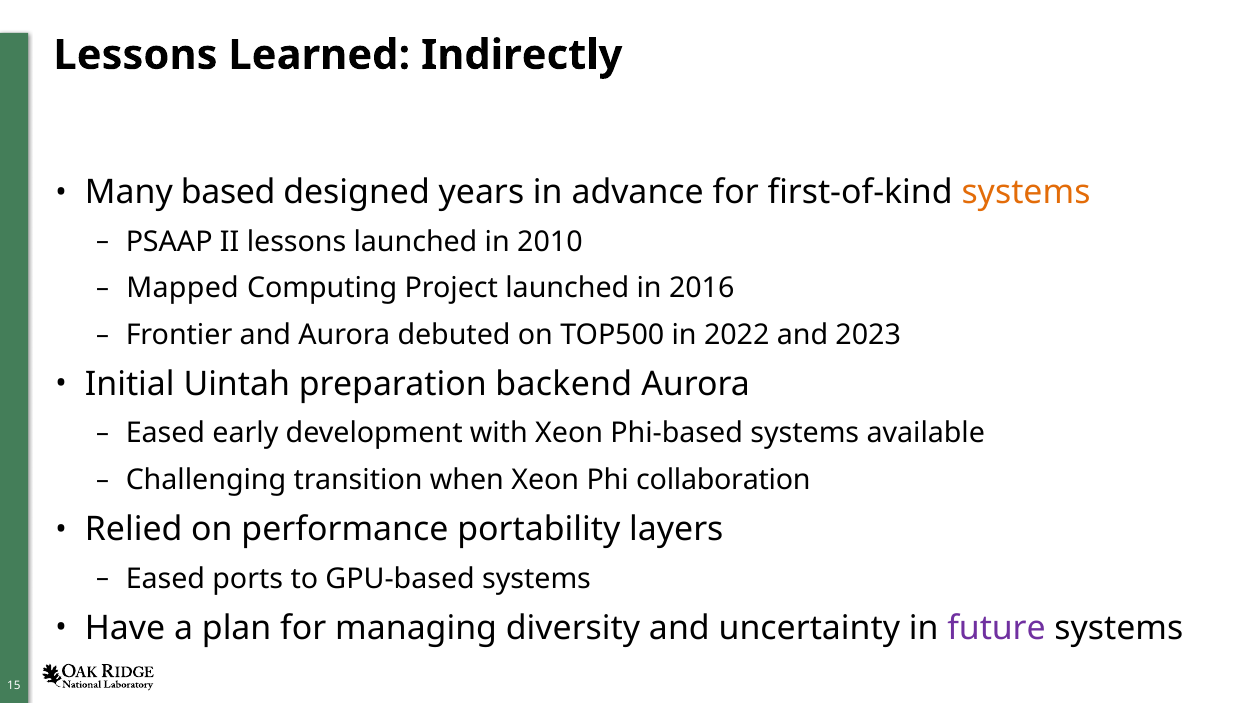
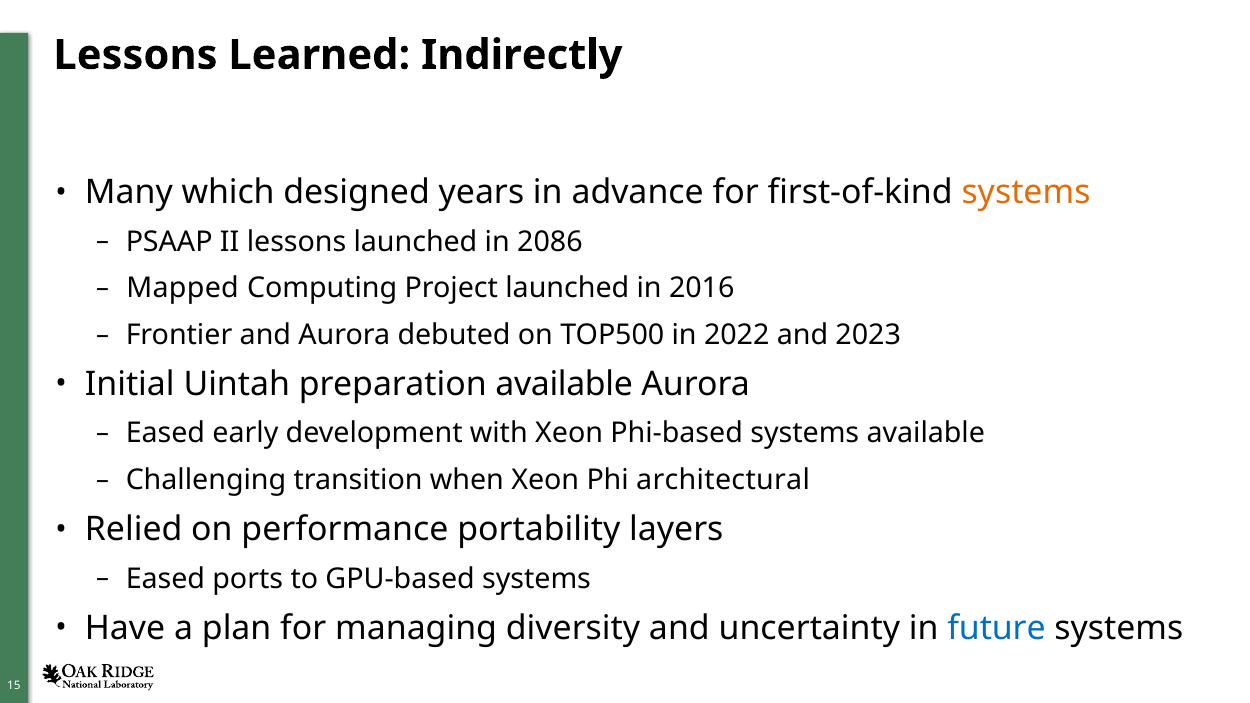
based: based -> which
2010: 2010 -> 2086
preparation backend: backend -> available
collaboration: collaboration -> architectural
future colour: purple -> blue
